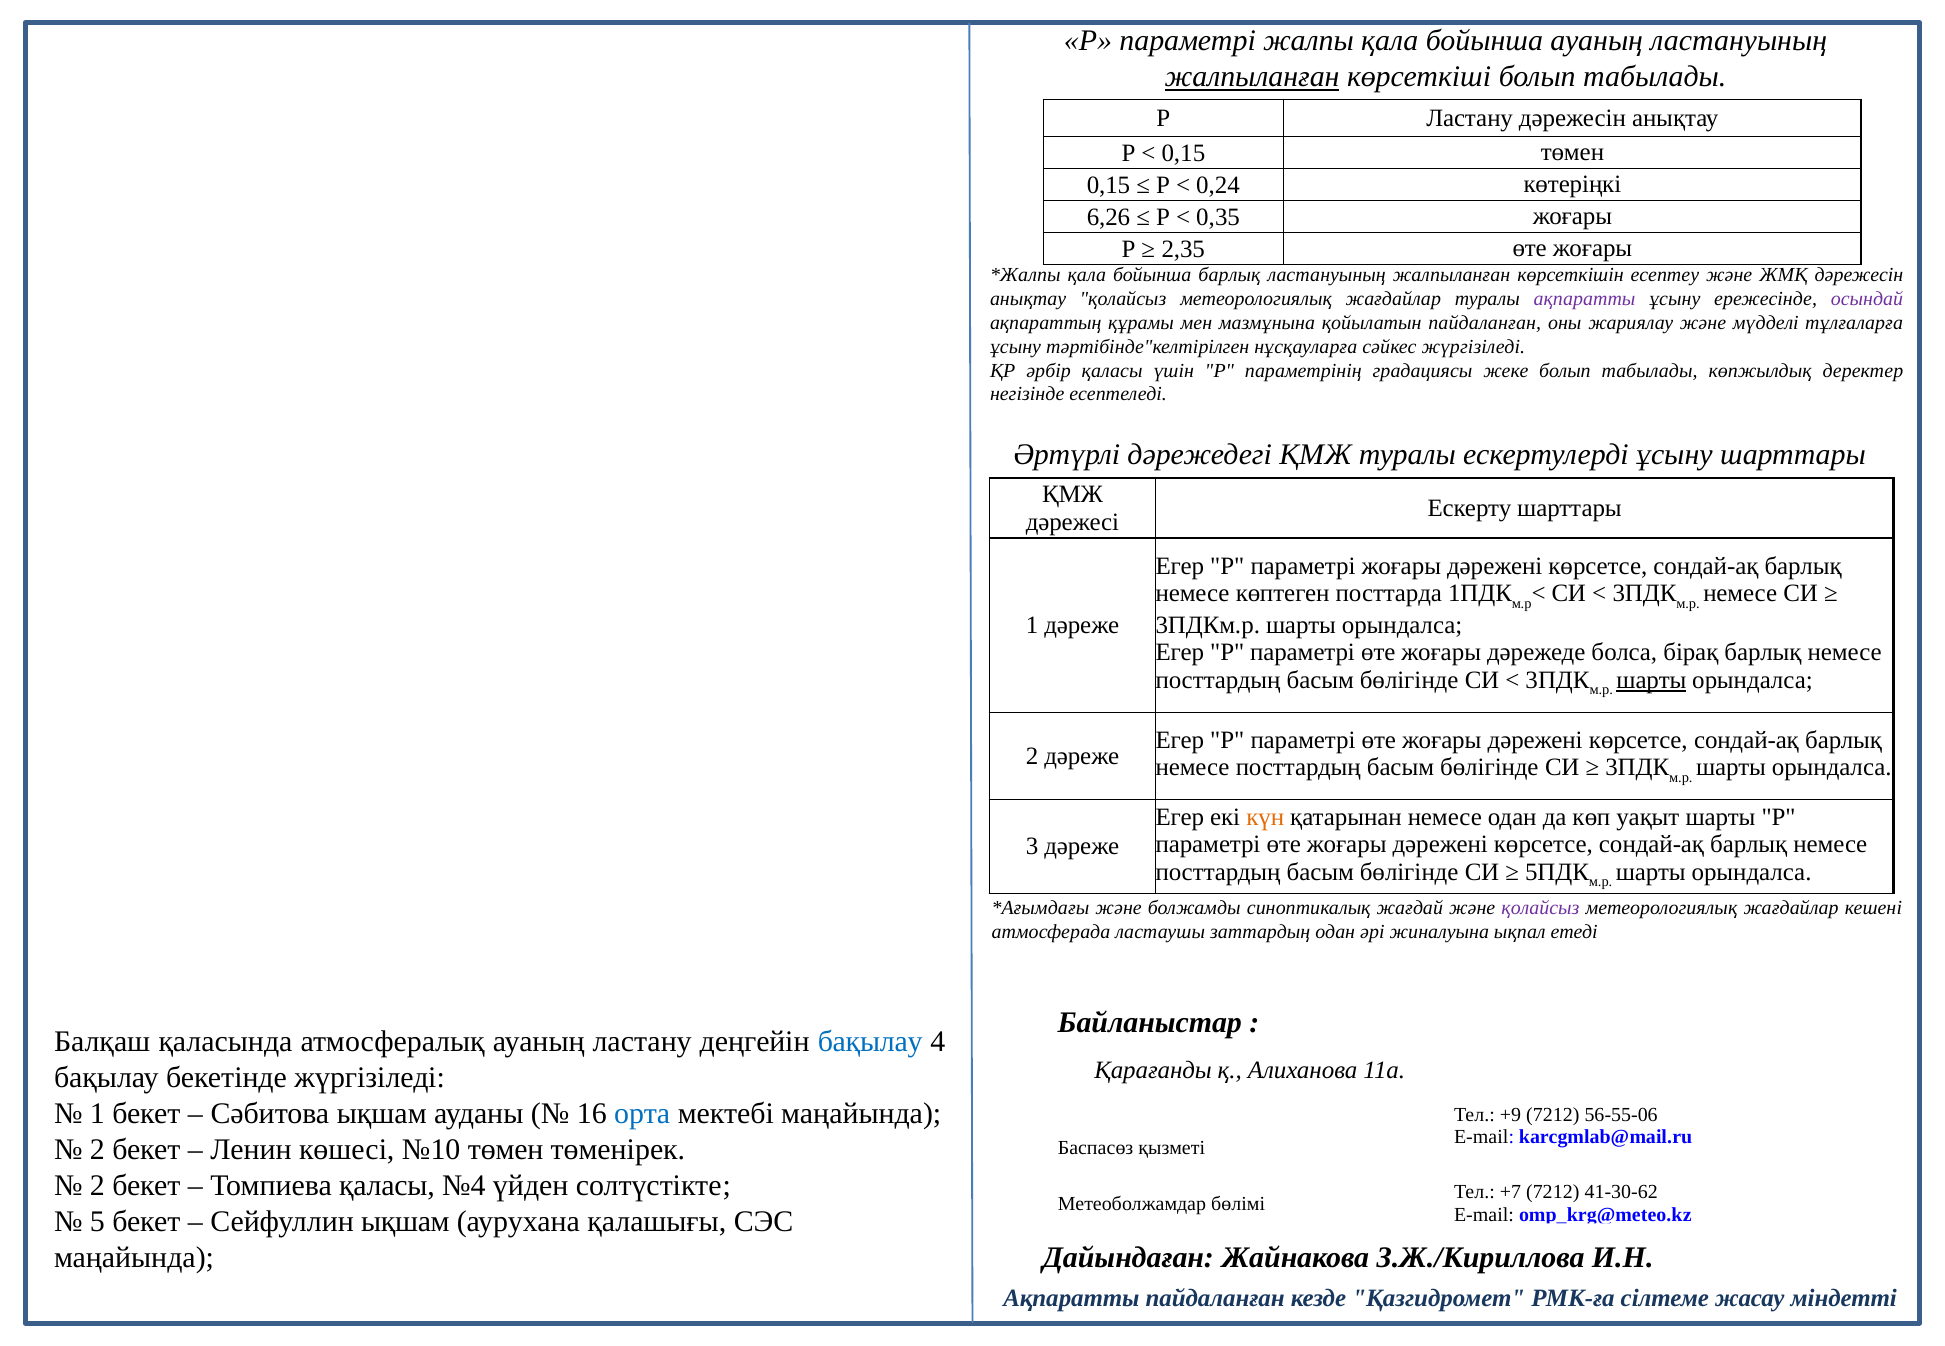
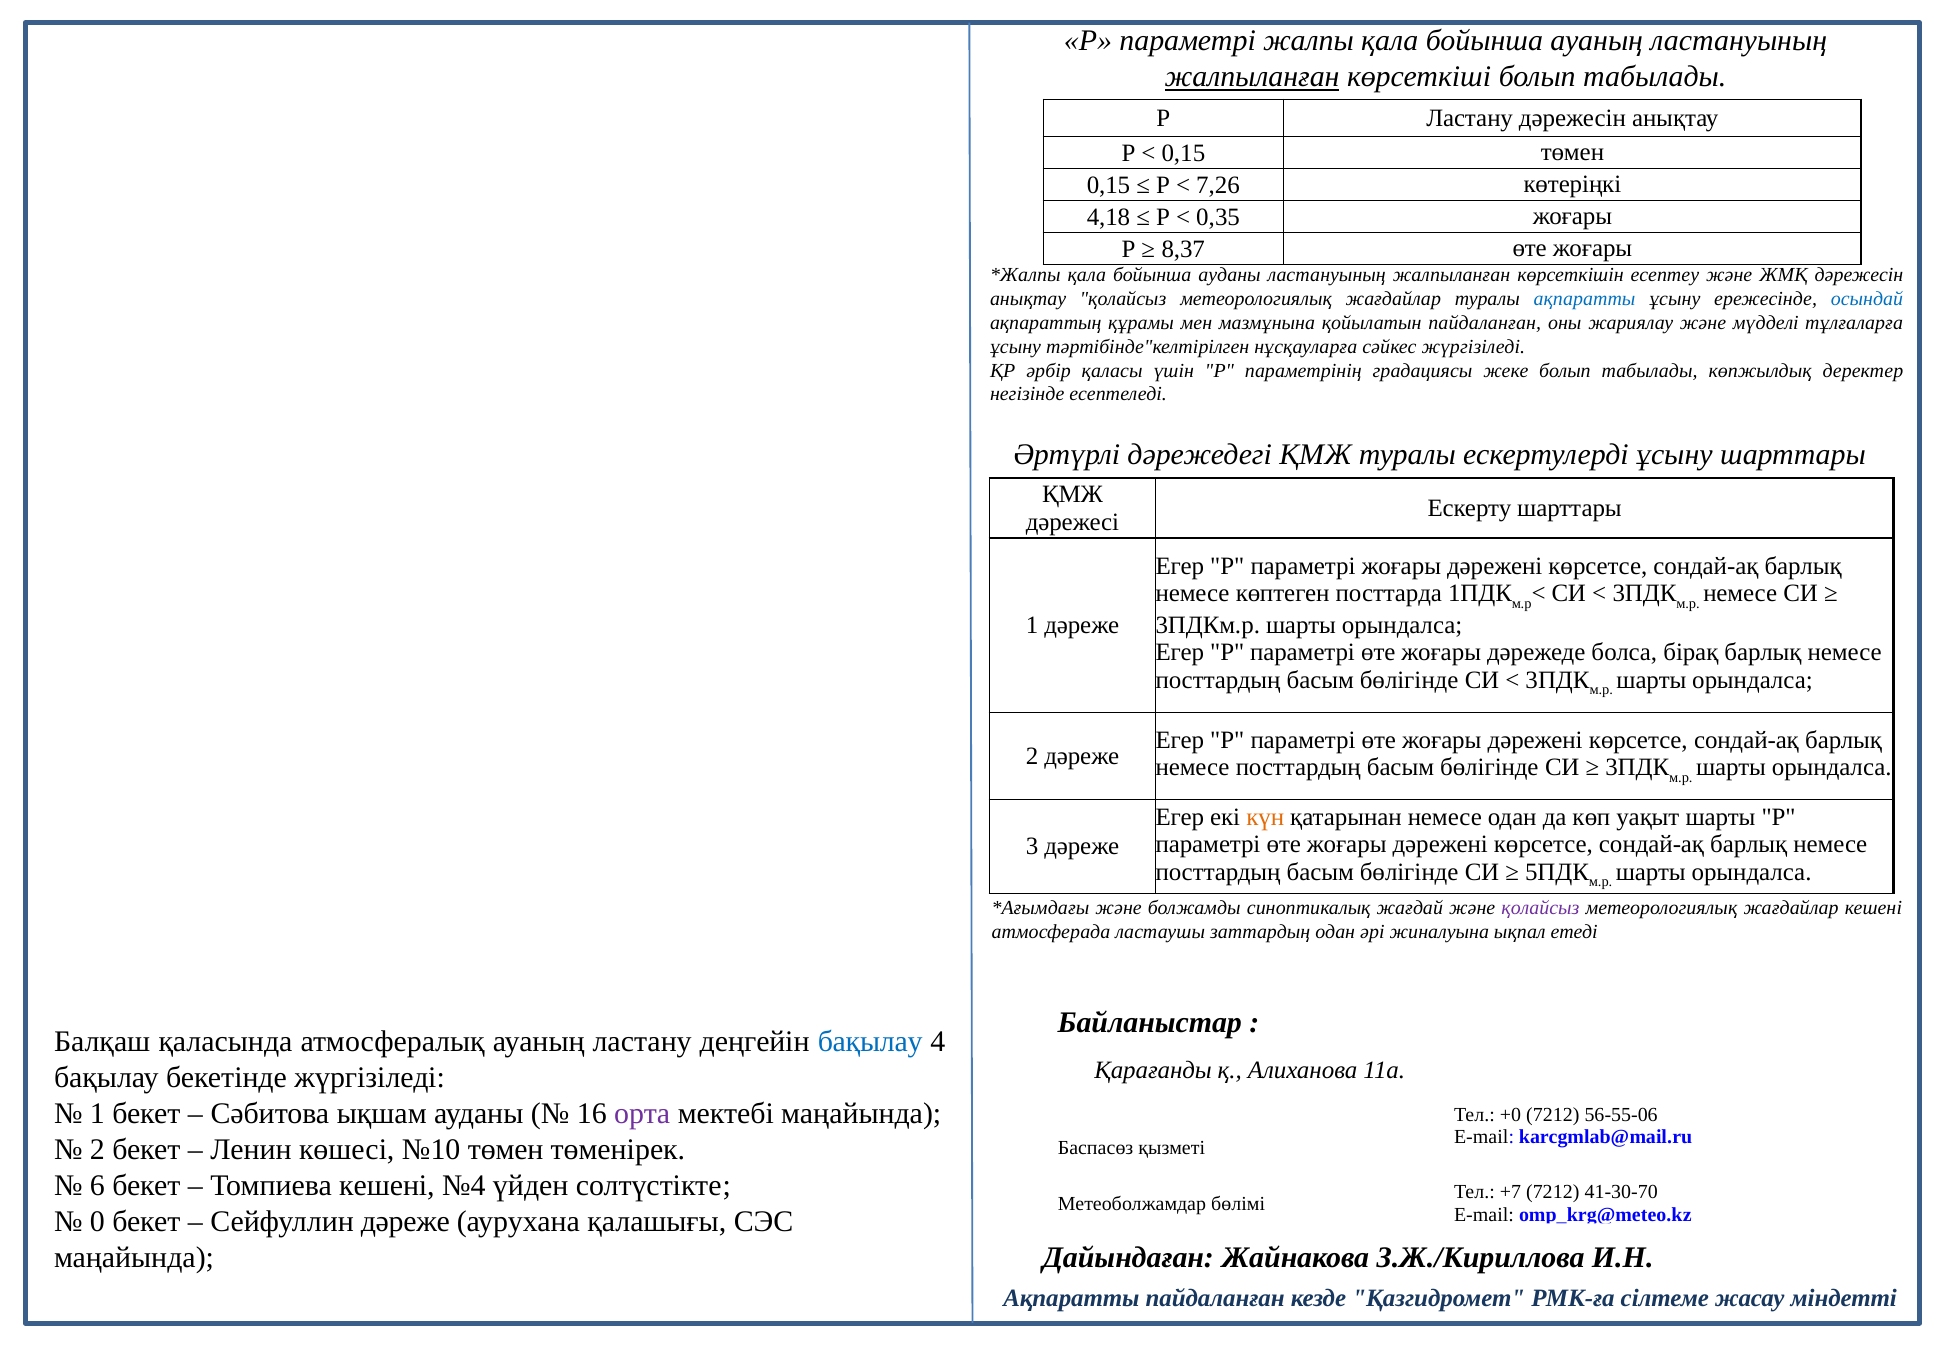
0,24: 0,24 -> 7,26
6,26: 6,26 -> 4,18
2,35: 2,35 -> 8,37
бойынша барлық: барлық -> ауданы
ақпаратты at (1585, 299) colour: purple -> blue
осындай colour: purple -> blue
шарты at (1651, 680) underline: present -> none
орта colour: blue -> purple
+9: +9 -> +0
2 at (97, 1186): 2 -> 6
Томпиева қаласы: қаласы -> кешені
41-30-62: 41-30-62 -> 41-30-70
5: 5 -> 0
Сейфуллин ықшам: ықшам -> дәреже
